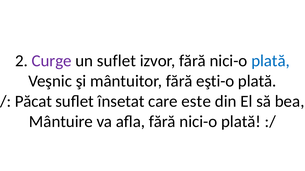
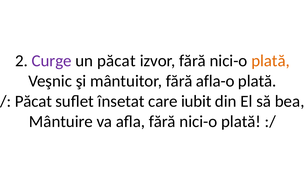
un suflet: suflet -> păcat
plată at (271, 61) colour: blue -> orange
eşti-o: eşti-o -> afla-o
este: este -> iubit
